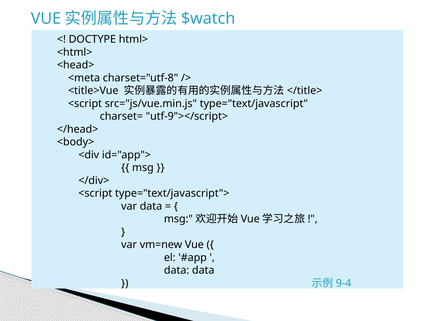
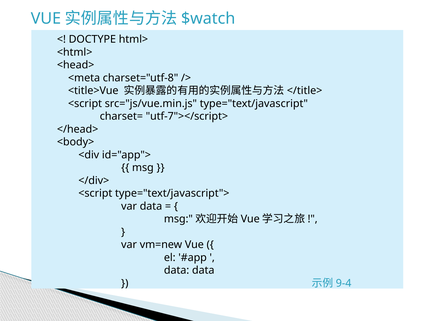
utf-9"></script>: utf-9"></script> -> utf-7"></script>
